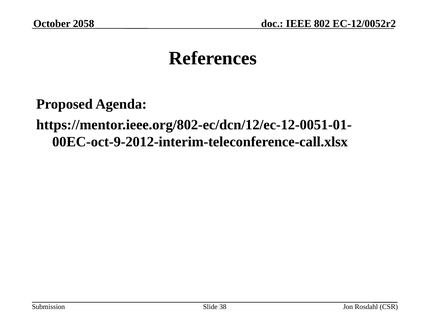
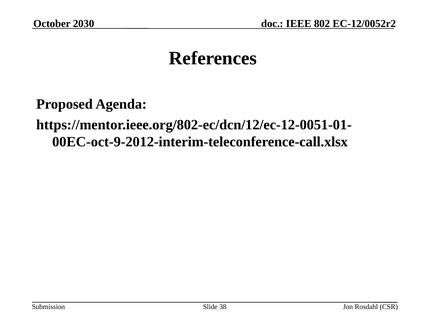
2058: 2058 -> 2030
